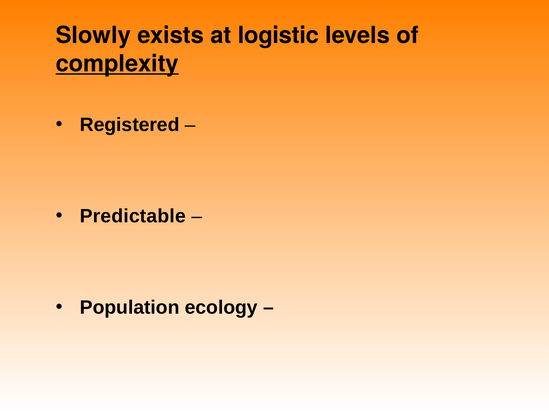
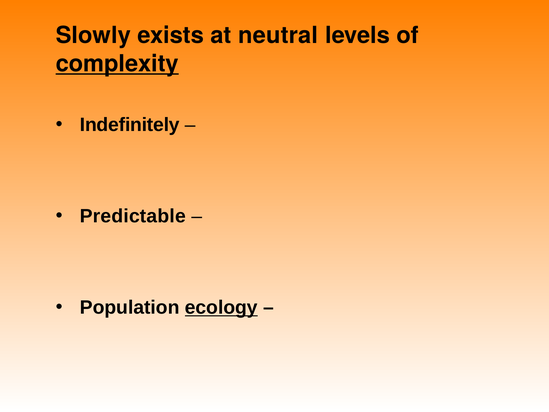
logistic: logistic -> neutral
Registered: Registered -> Indefinitely
ecology underline: none -> present
